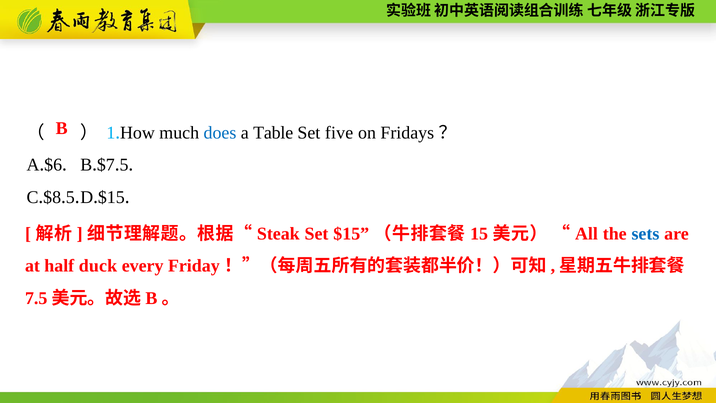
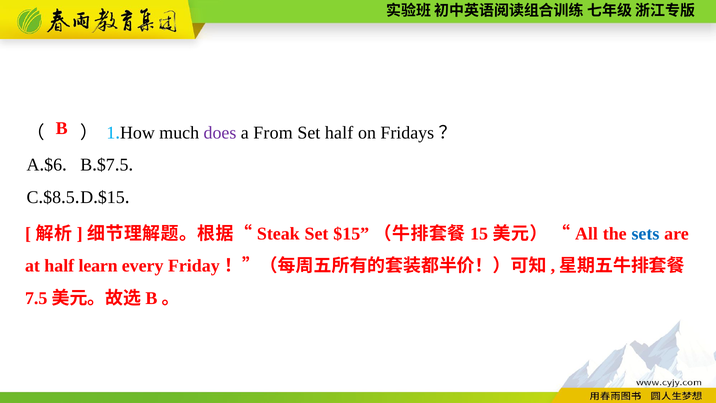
does colour: blue -> purple
Table: Table -> From
Set five: five -> half
duck: duck -> learn
